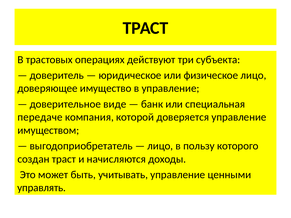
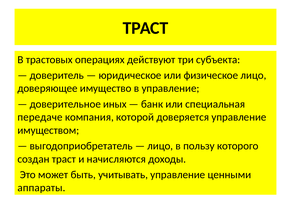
виде: виде -> иных
управлять: управлять -> аппараты
